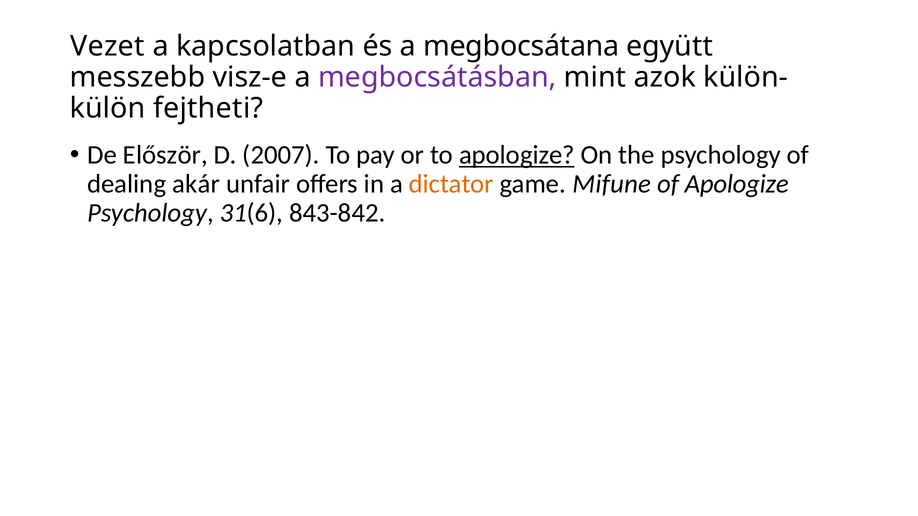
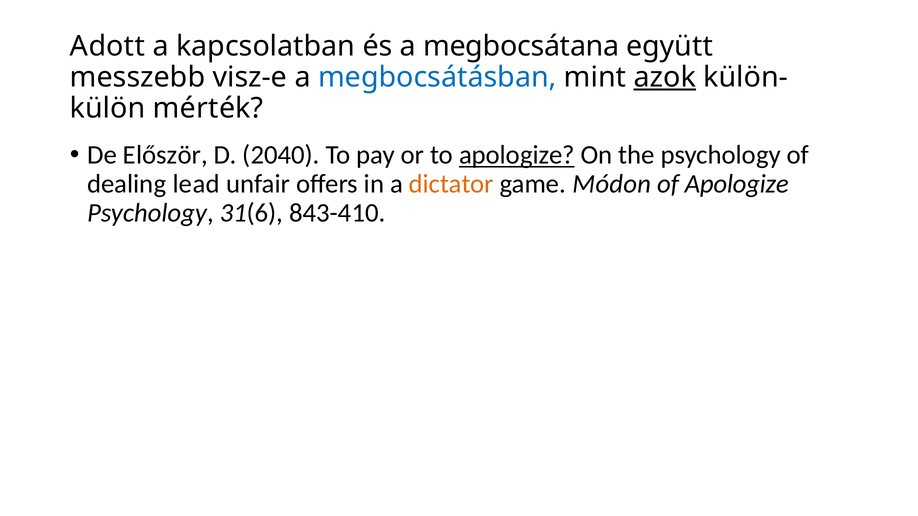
Vezet: Vezet -> Adott
megbocsátásban colour: purple -> blue
azok underline: none -> present
fejtheti: fejtheti -> mérték
2007: 2007 -> 2040
akár: akár -> lead
Mifune: Mifune -> Módon
843-842: 843-842 -> 843-410
